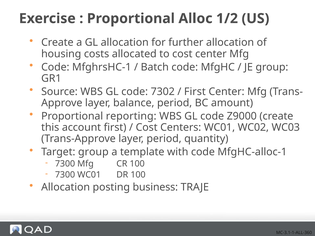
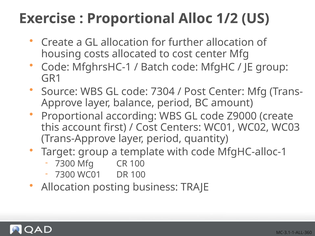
7302: 7302 -> 7304
First at (195, 92): First -> Post
reporting: reporting -> according
